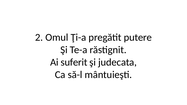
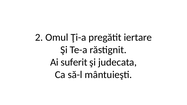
putere: putere -> iertare
